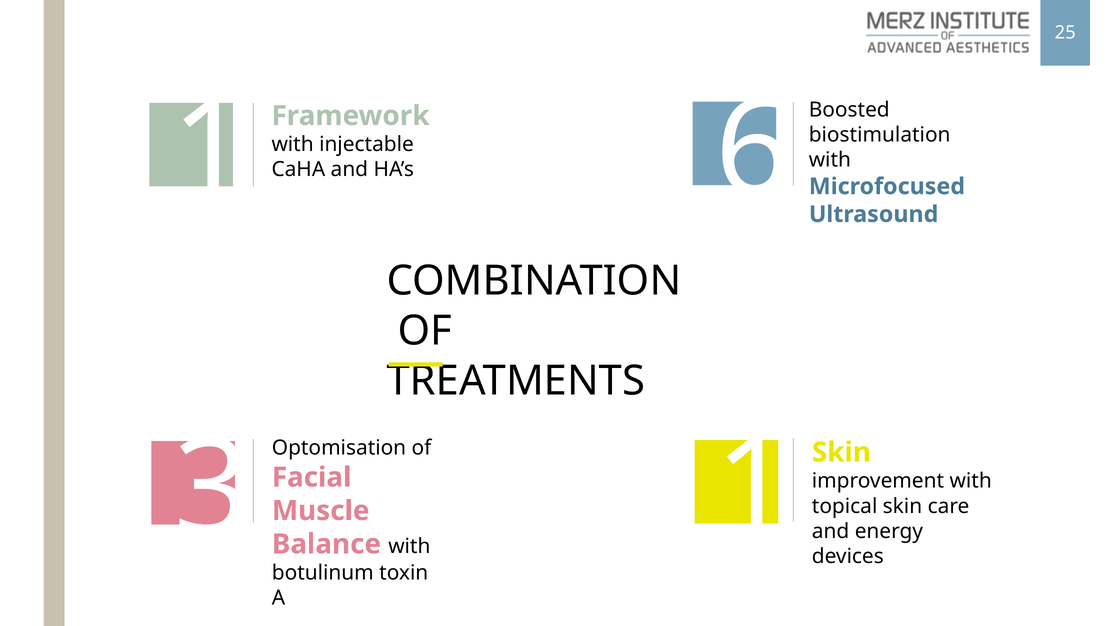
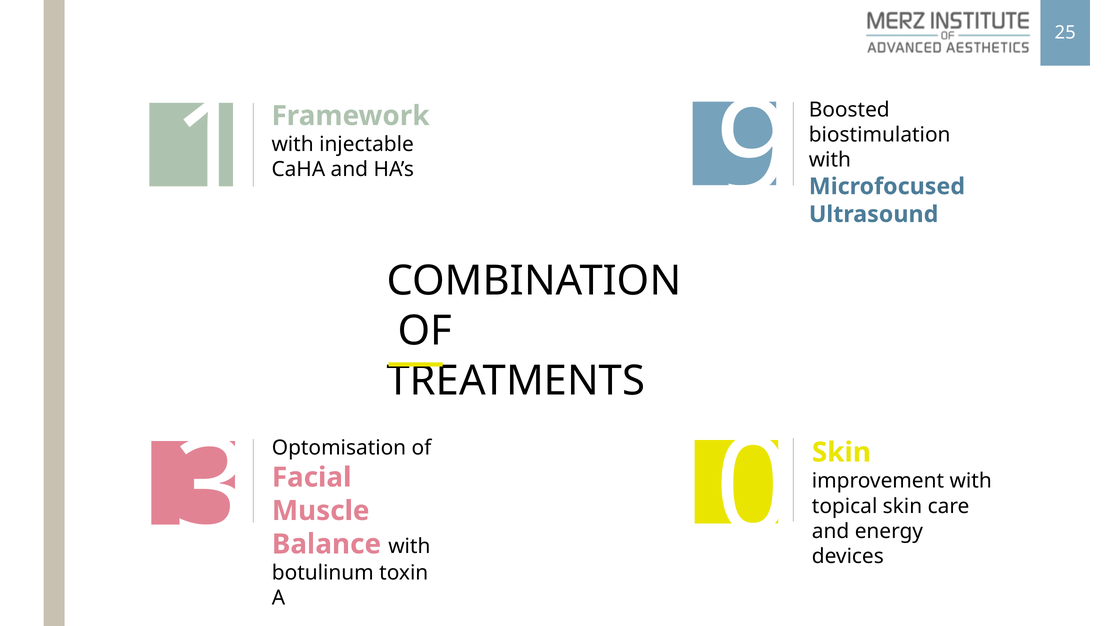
6: 6 -> 9
3 1: 1 -> 0
